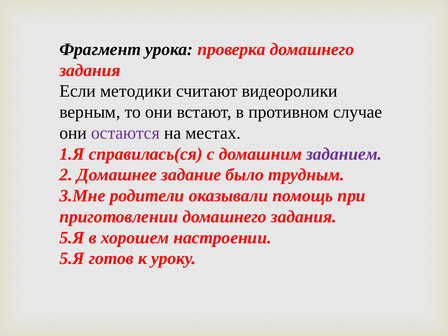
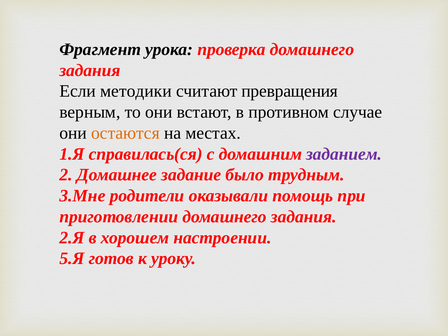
видеоролики: видеоролики -> превращения
остаются colour: purple -> orange
5.Я at (72, 238): 5.Я -> 2.Я
